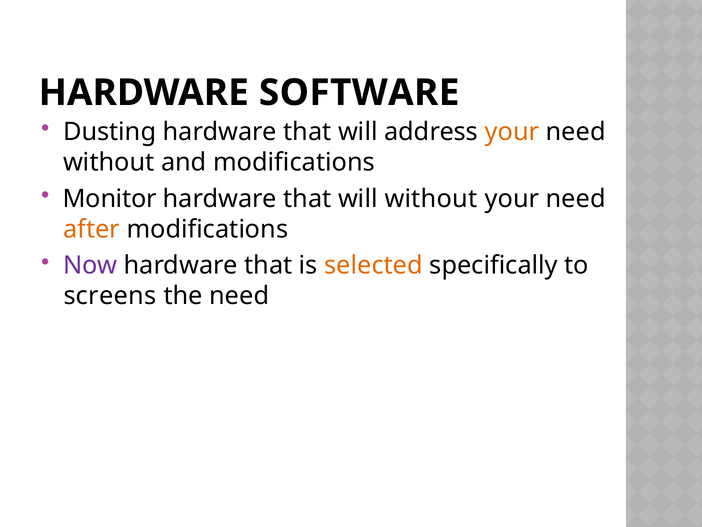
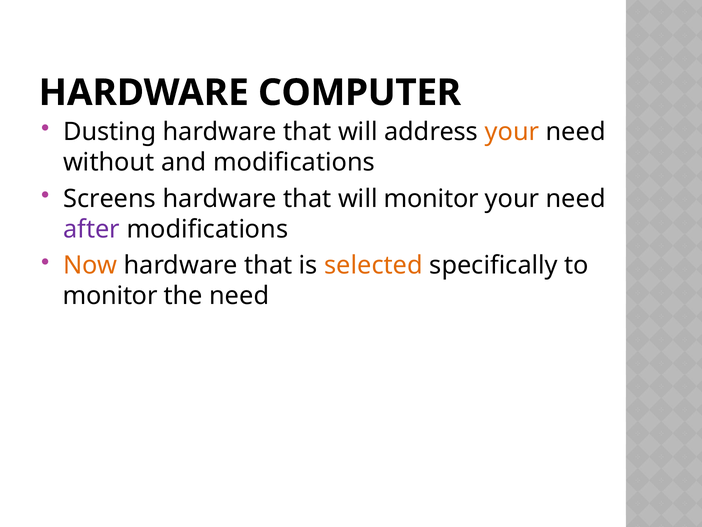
SOFTWARE: SOFTWARE -> COMPUTER
Monitor: Monitor -> Screens
will without: without -> monitor
after colour: orange -> purple
Now colour: purple -> orange
screens at (110, 296): screens -> monitor
